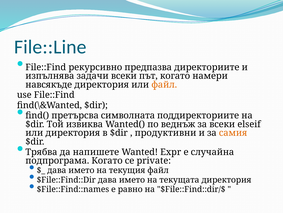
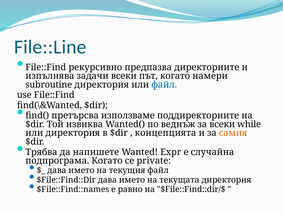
навсякъде: навсякъде -> subroutine
файл at (164, 84) colour: orange -> blue
символната: символната -> използваме
elseif: elseif -> while
продуктивни: продуктивни -> концепцията
